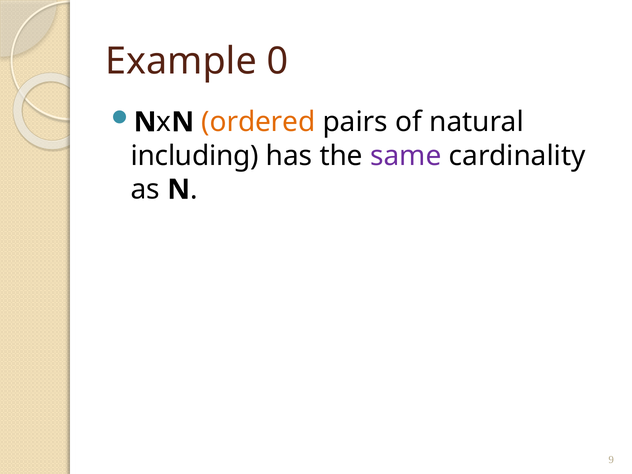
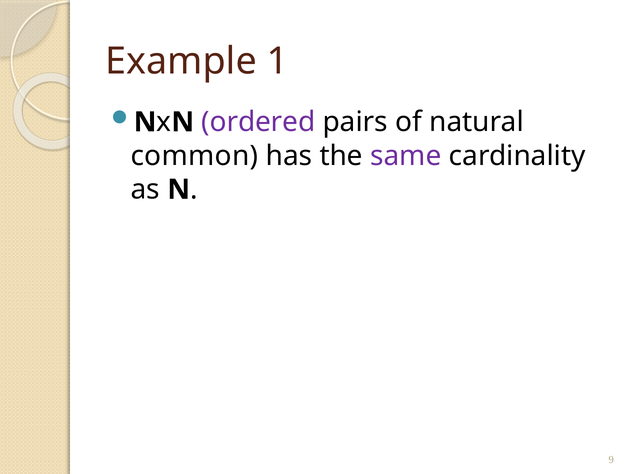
0: 0 -> 1
ordered colour: orange -> purple
including: including -> common
